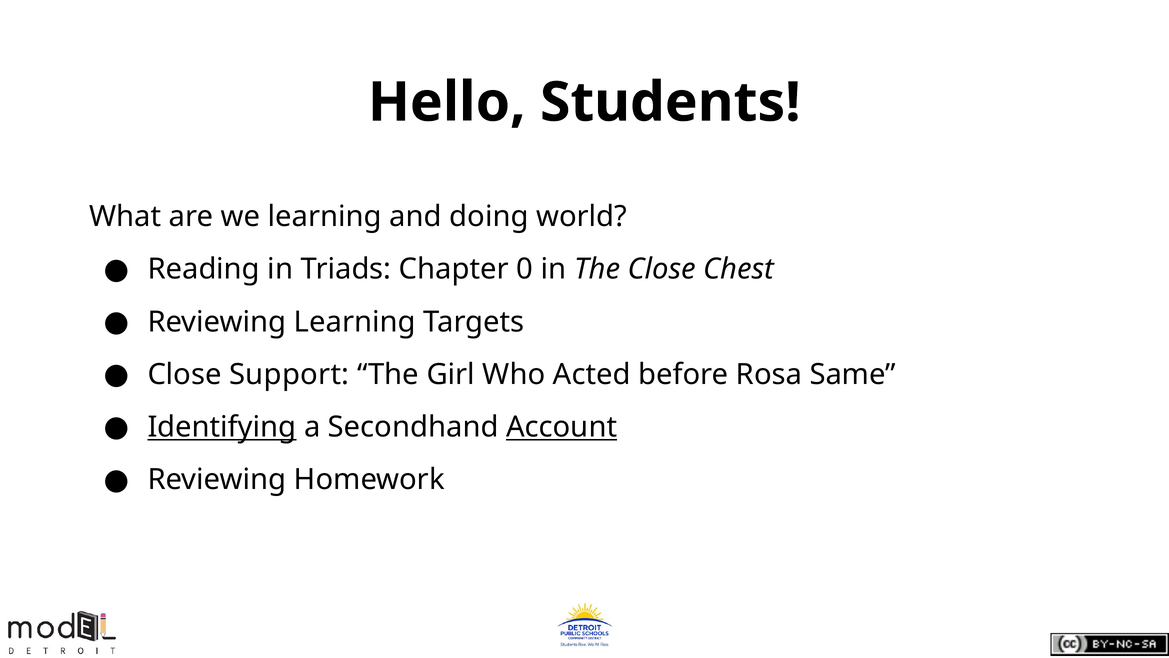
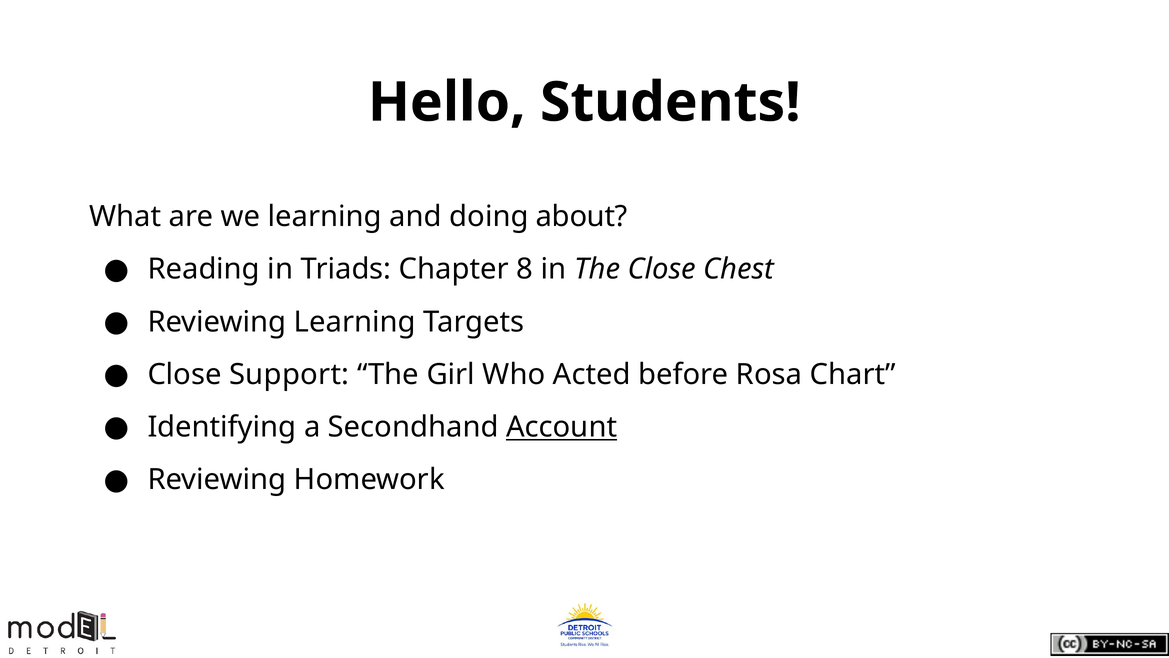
world: world -> about
0: 0 -> 8
Same: Same -> Chart
Identifying underline: present -> none
